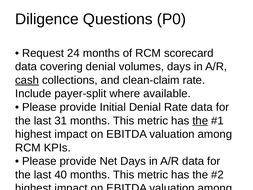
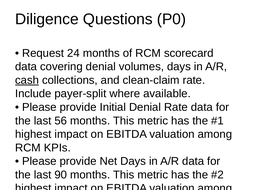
31: 31 -> 56
the at (200, 121) underline: present -> none
40: 40 -> 90
